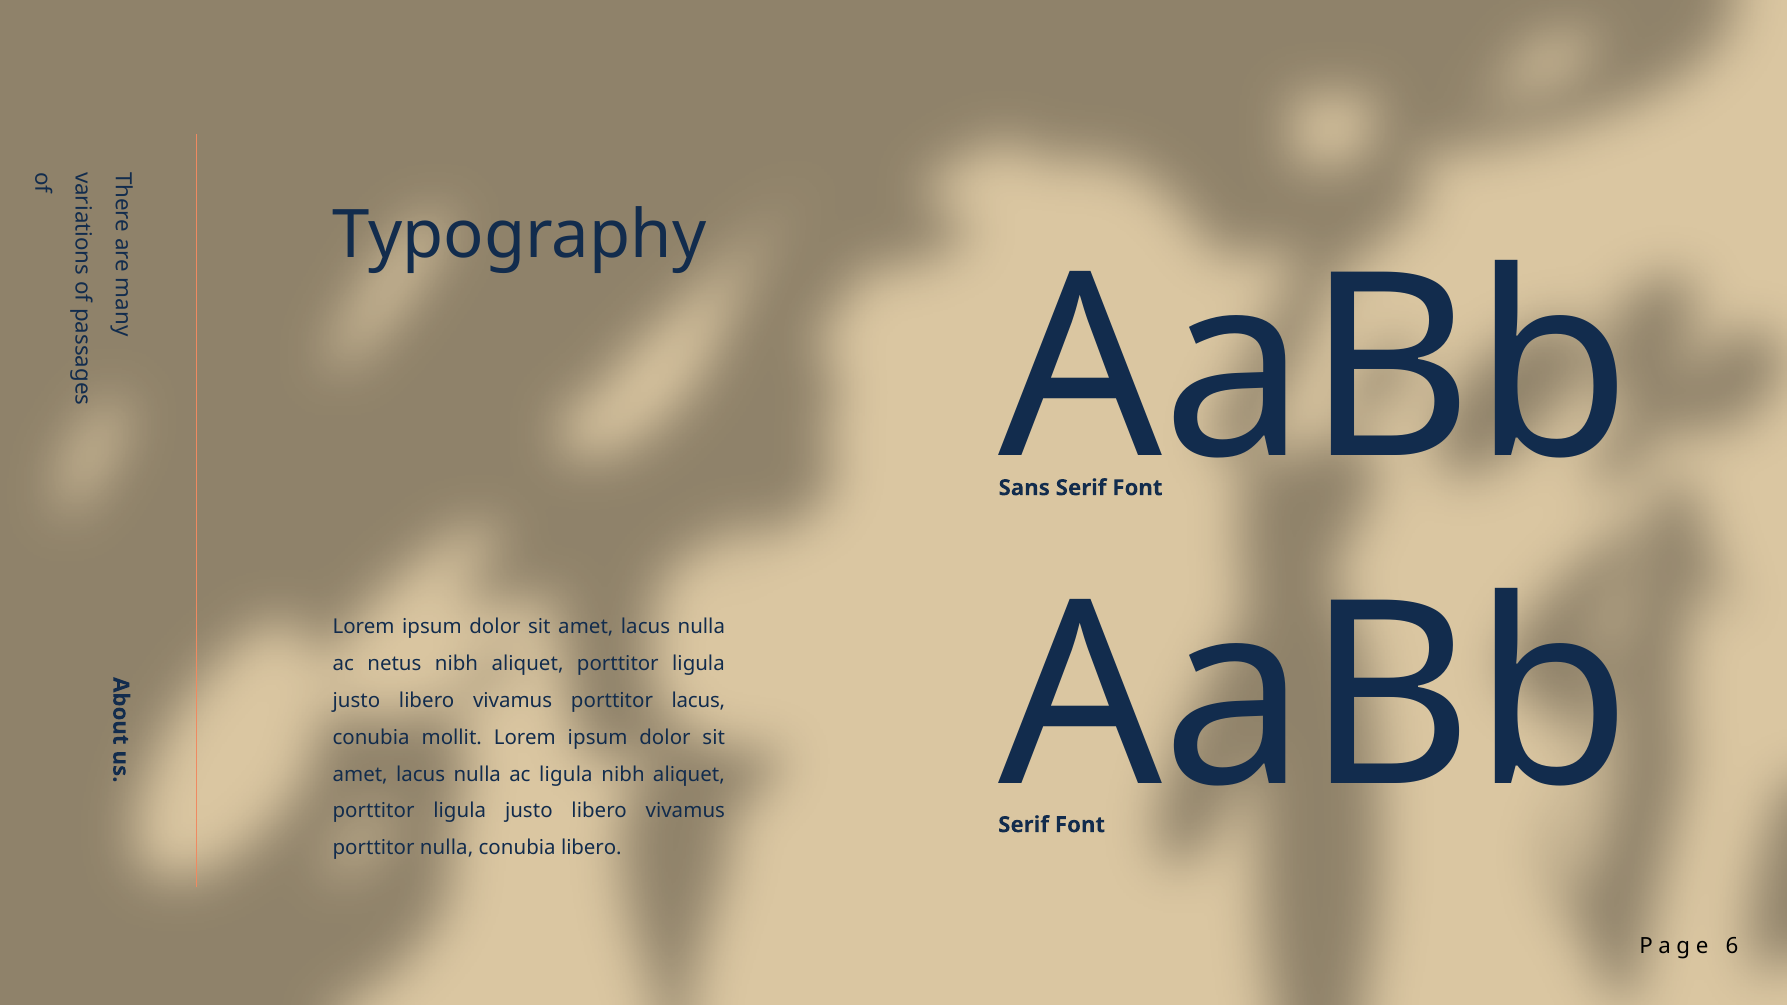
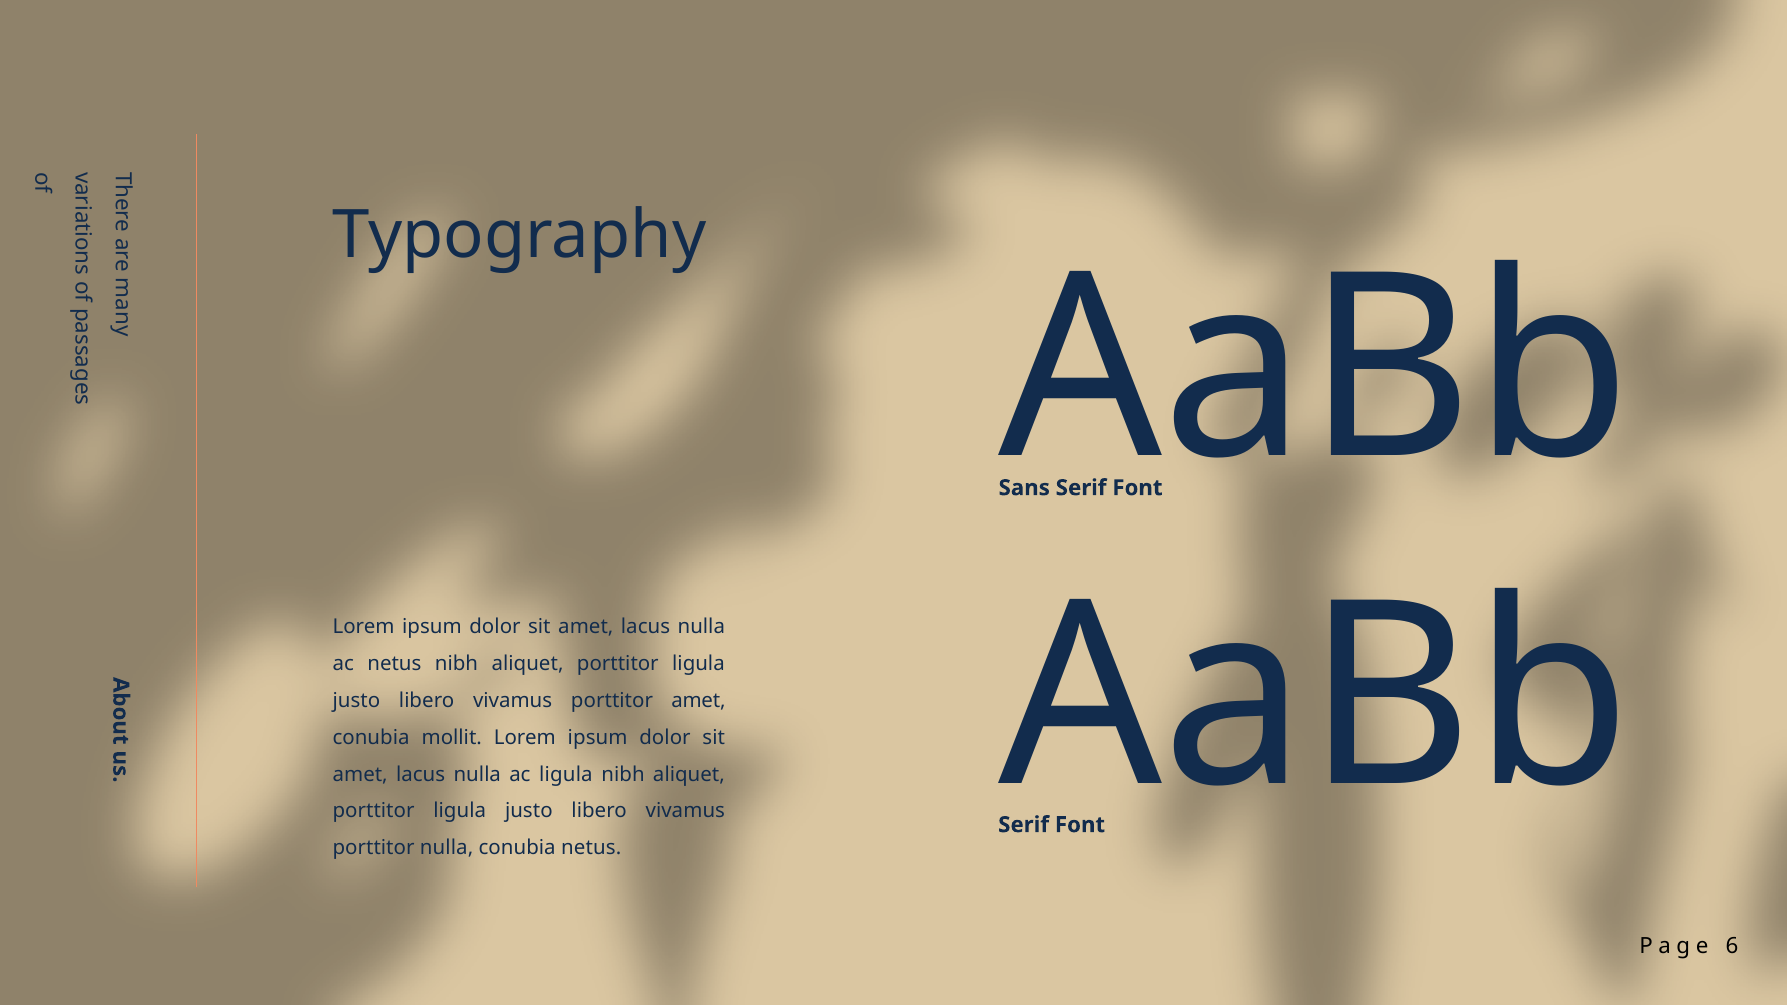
porttitor lacus: lacus -> amet
conubia libero: libero -> netus
